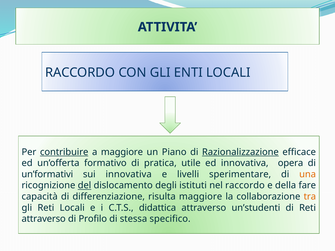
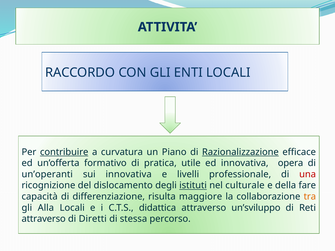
a maggiore: maggiore -> curvatura
un’formativi: un’formativi -> un’operanti
sperimentare: sperimentare -> professionale
una colour: orange -> red
del underline: present -> none
istituti underline: none -> present
nel raccordo: raccordo -> culturale
gli Reti: Reti -> Alla
un’studenti: un’studenti -> un’sviluppo
Profilo: Profilo -> Diretti
specifico: specifico -> percorso
